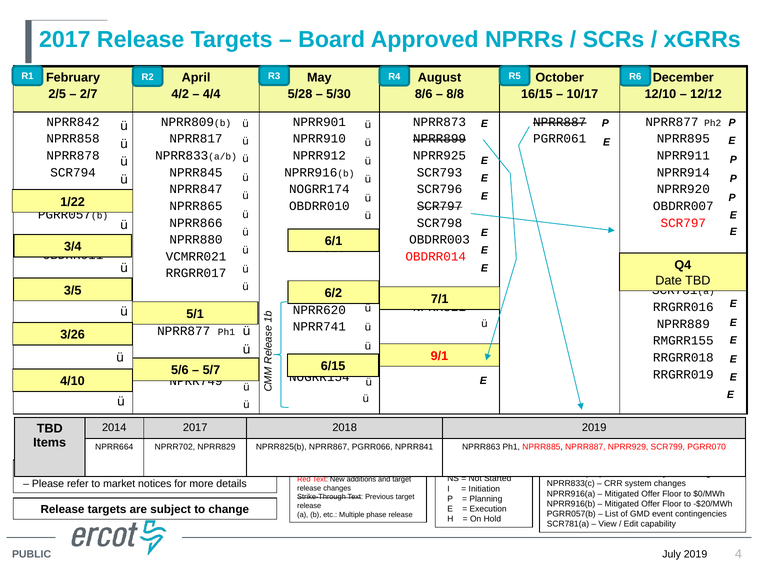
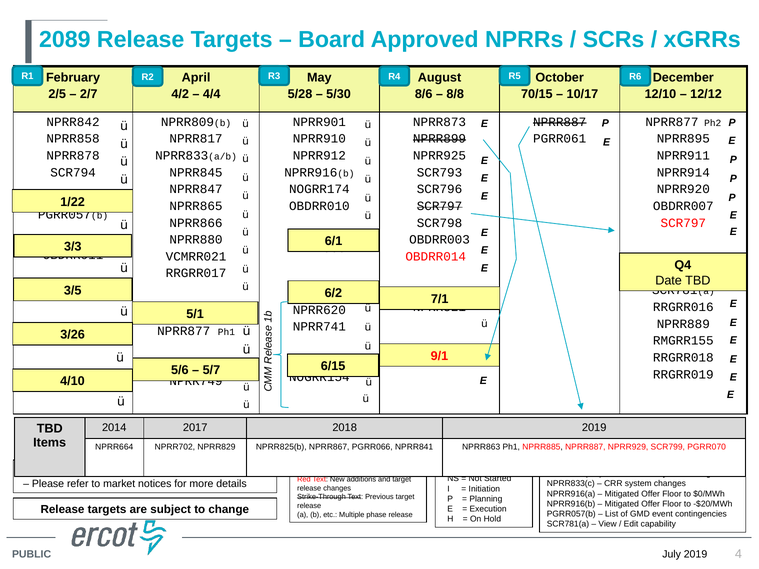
2017 at (65, 40): 2017 -> 2089
16/15: 16/15 -> 70/15
3/4: 3/4 -> 3/3
